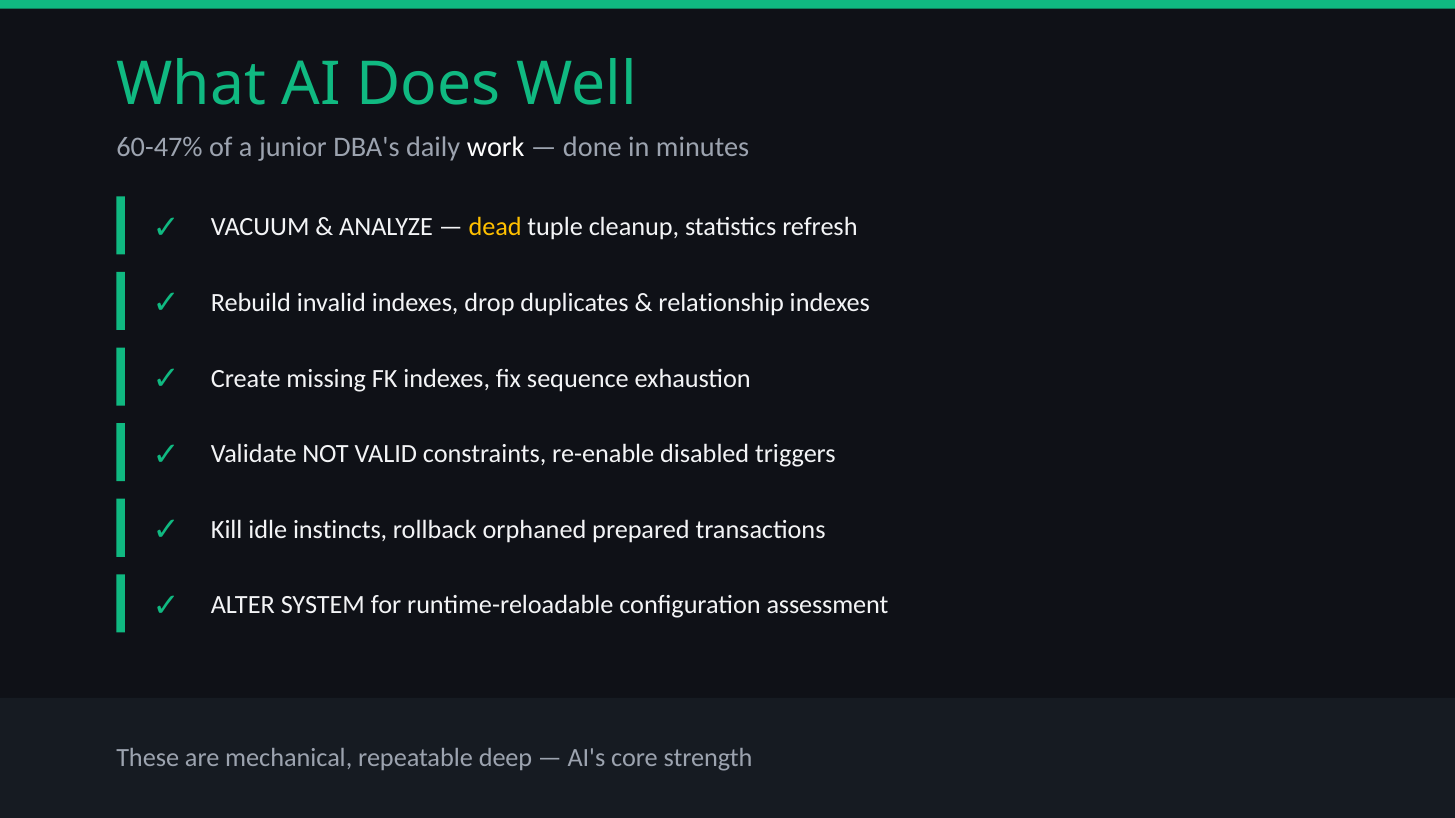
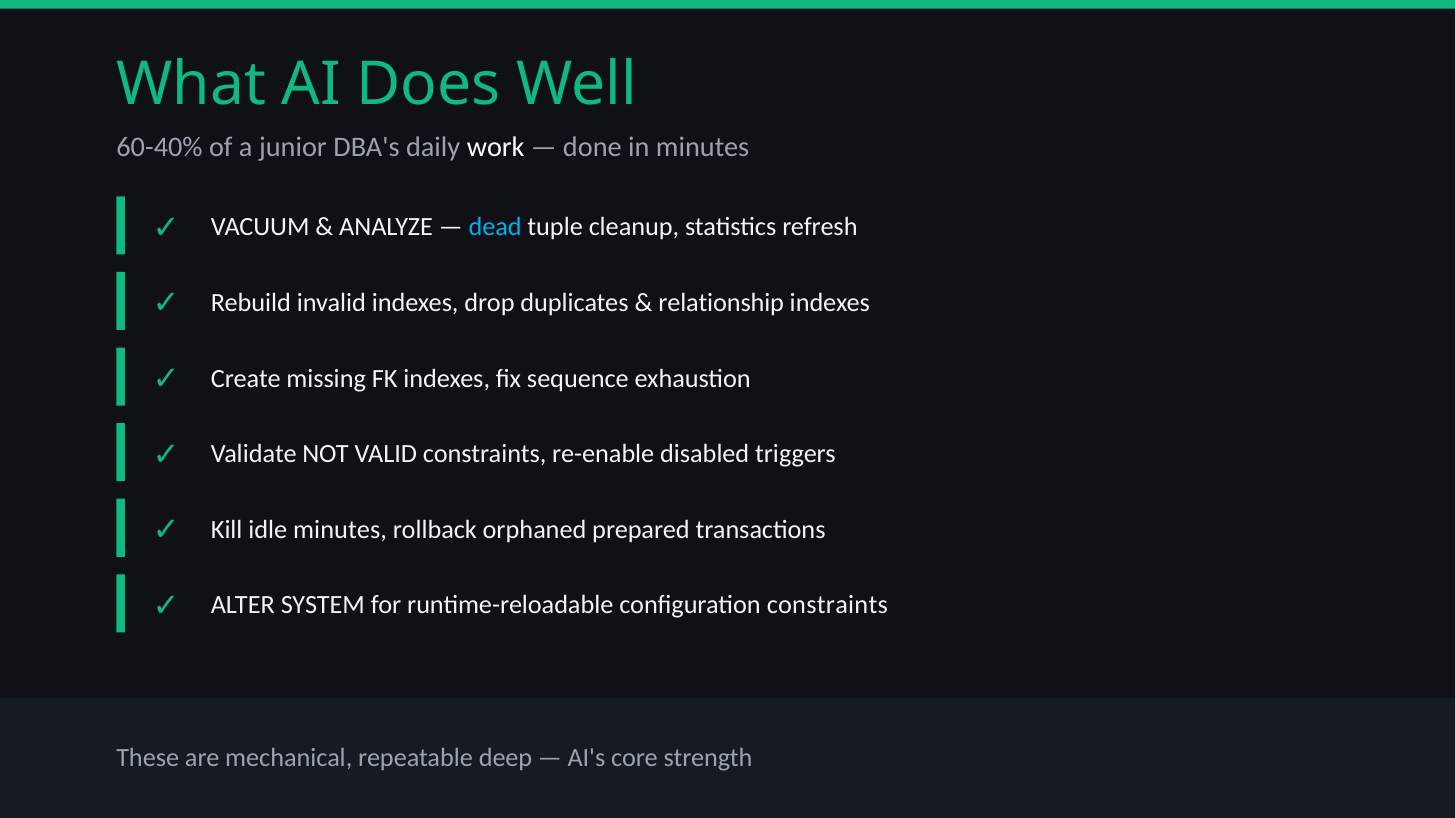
60-47%: 60-47% -> 60-40%
dead colour: yellow -> light blue
idle instincts: instincts -> minutes
configuration assessment: assessment -> constraints
